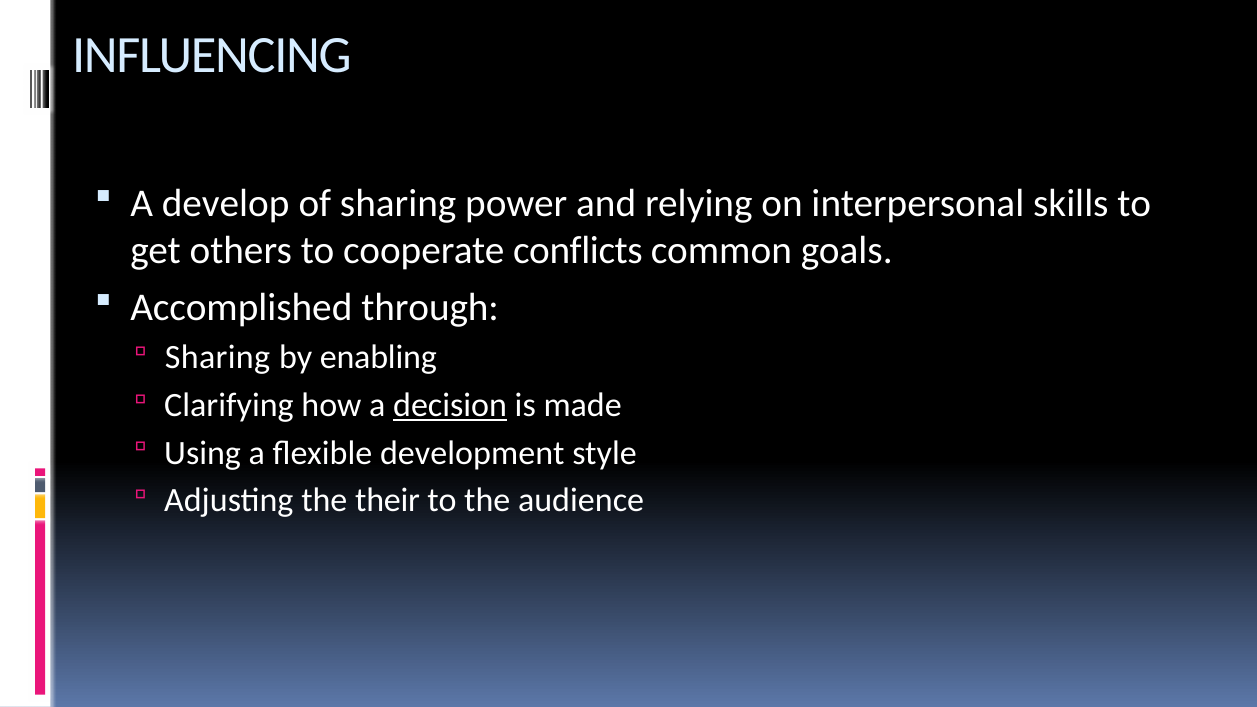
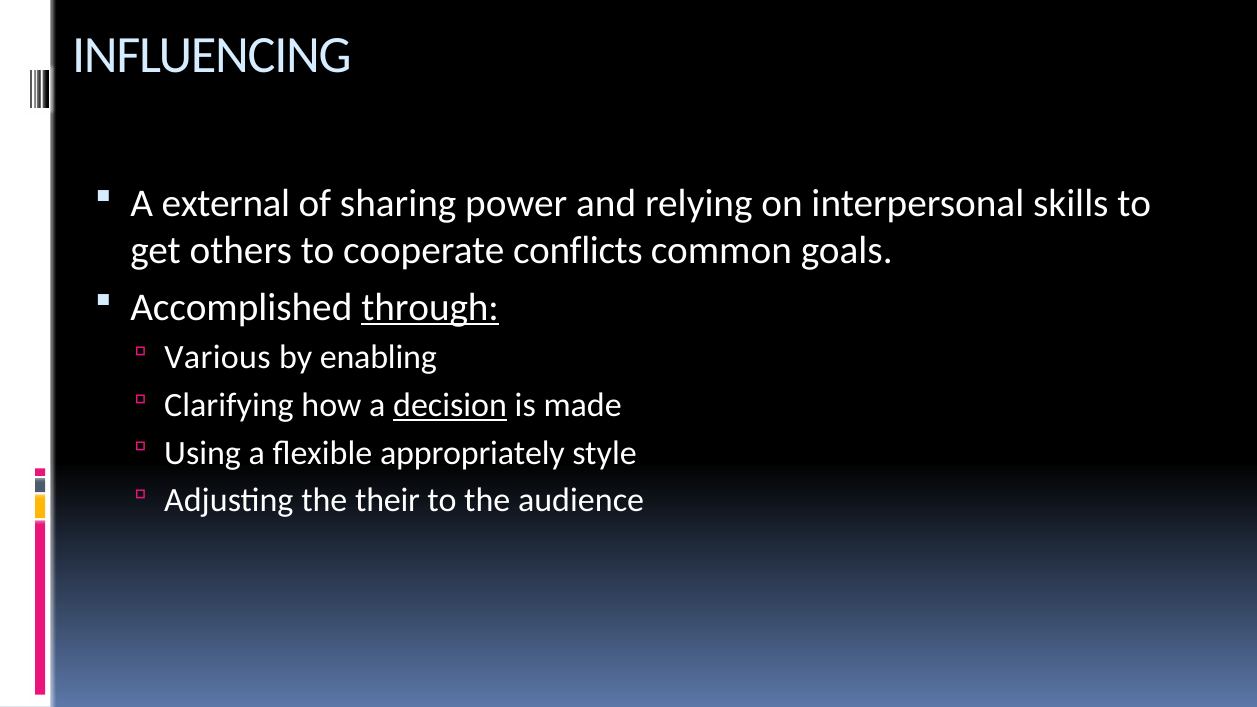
develop: develop -> external
through underline: none -> present
Sharing at (218, 358): Sharing -> Various
development: development -> appropriately
